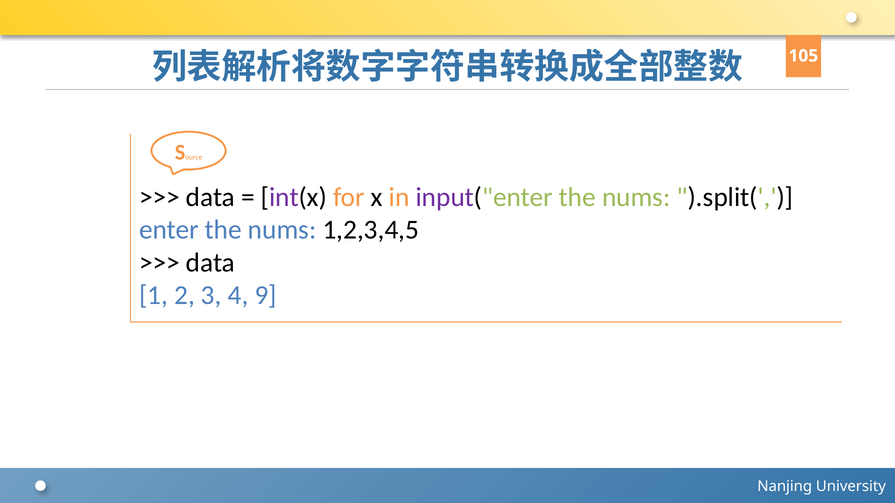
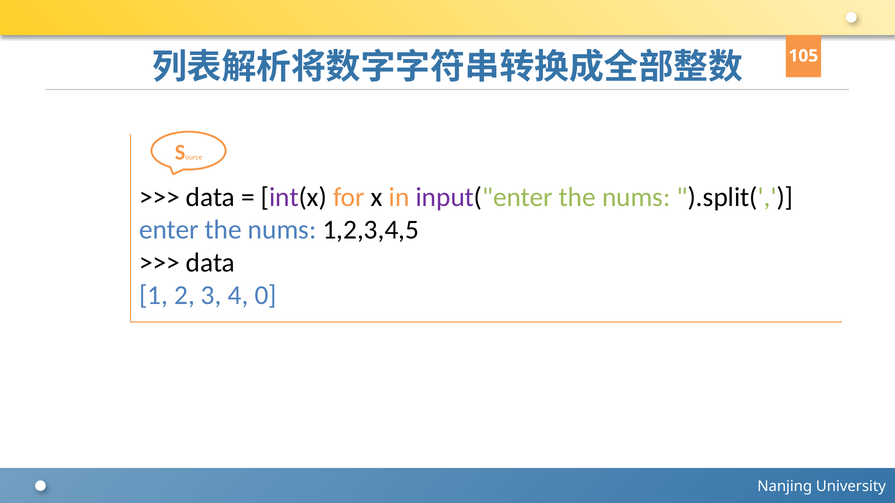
9: 9 -> 0
